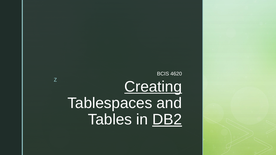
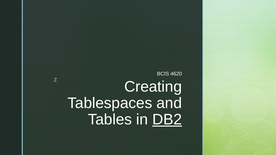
Creating underline: present -> none
